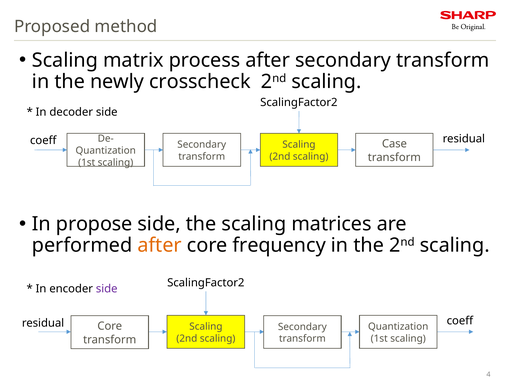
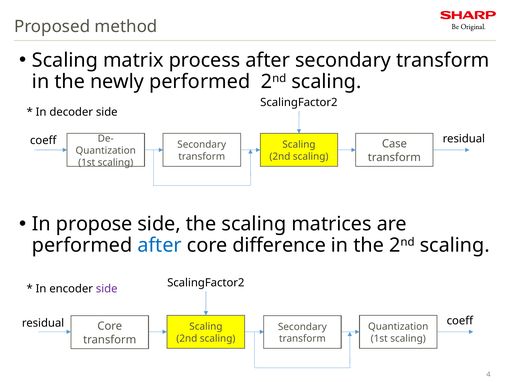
newly crosscheck: crosscheck -> performed
after at (160, 246) colour: orange -> blue
frequency: frequency -> difference
